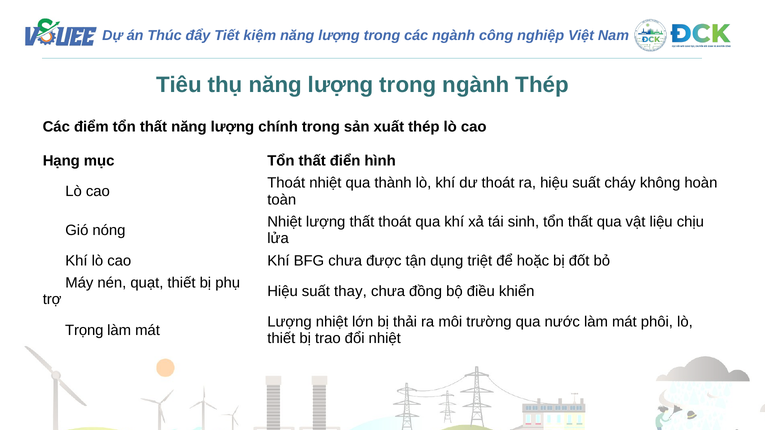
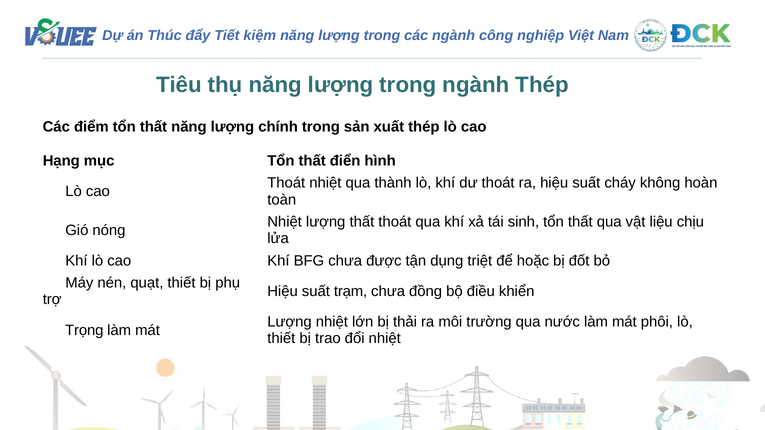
thay: thay -> trạm
